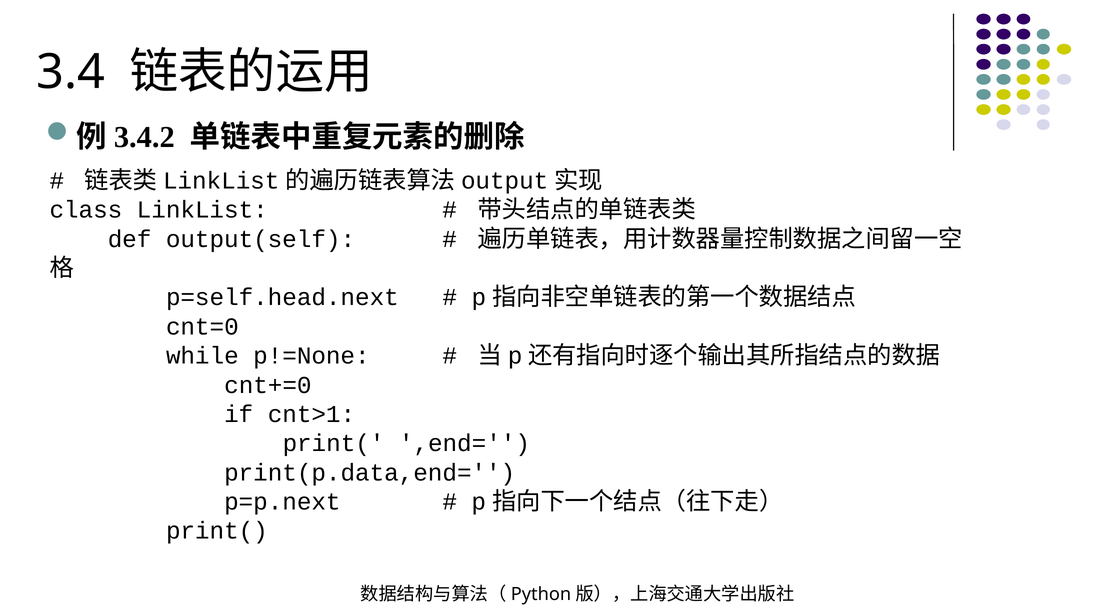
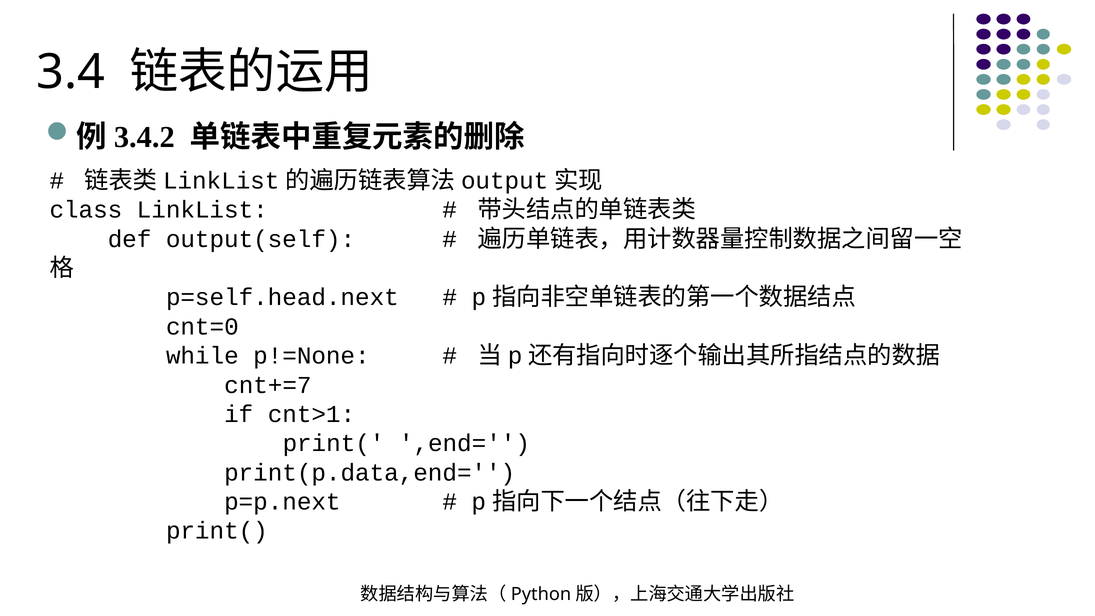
cnt+=0: cnt+=0 -> cnt+=7
